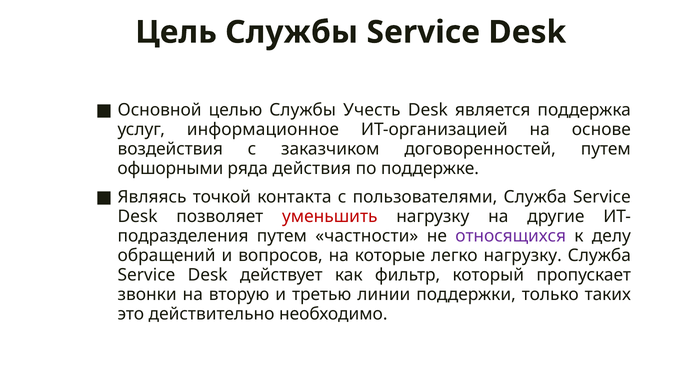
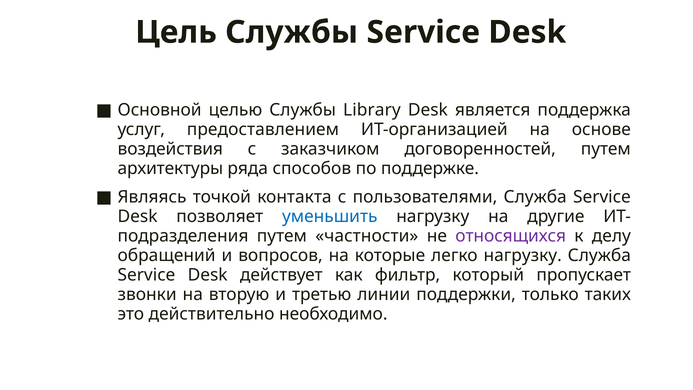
Учесть: Учесть -> Library
информационное: информационное -> предоставлением
офшорными: офшорными -> архитектуры
действия: действия -> способов
уменьшить colour: red -> blue
